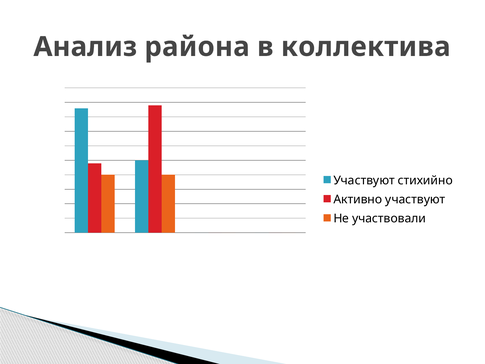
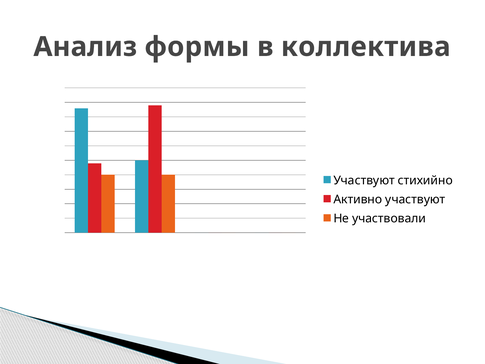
района: района -> формы
